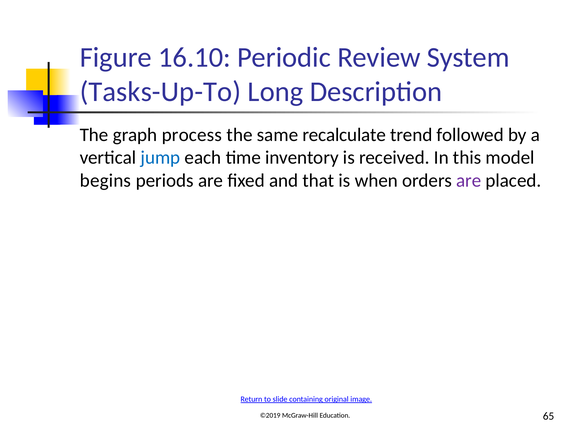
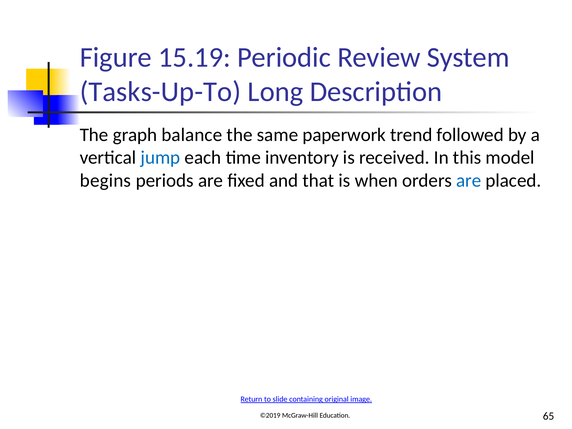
16.10: 16.10 -> 15.19
process: process -> balance
recalculate: recalculate -> paperwork
are at (469, 181) colour: purple -> blue
